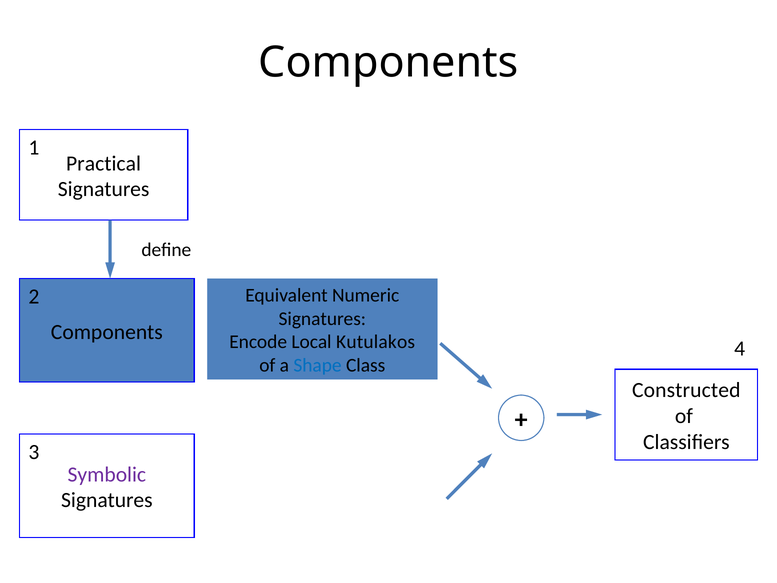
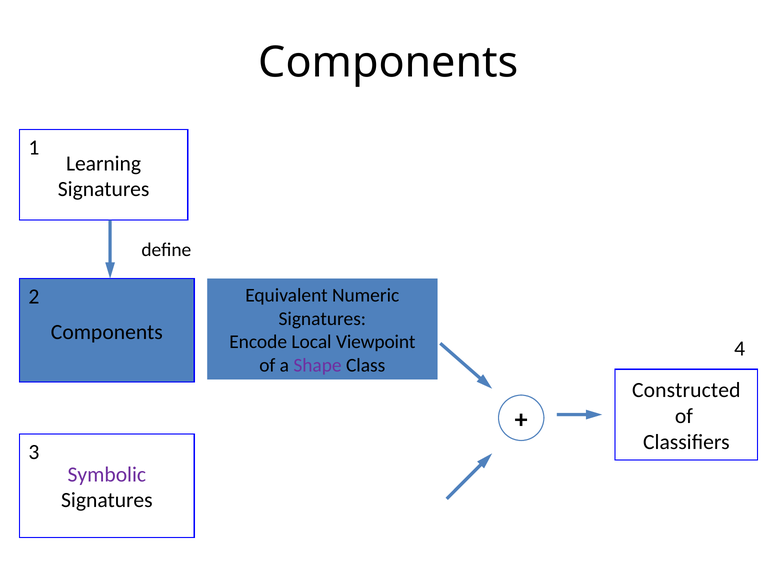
Practical: Practical -> Learning
Kutulakos: Kutulakos -> Viewpoint
Shape colour: blue -> purple
